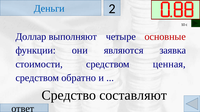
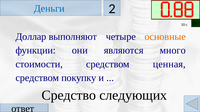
основные colour: red -> orange
заявка: заявка -> много
обратно: обратно -> покупку
составляют: составляют -> следующих
